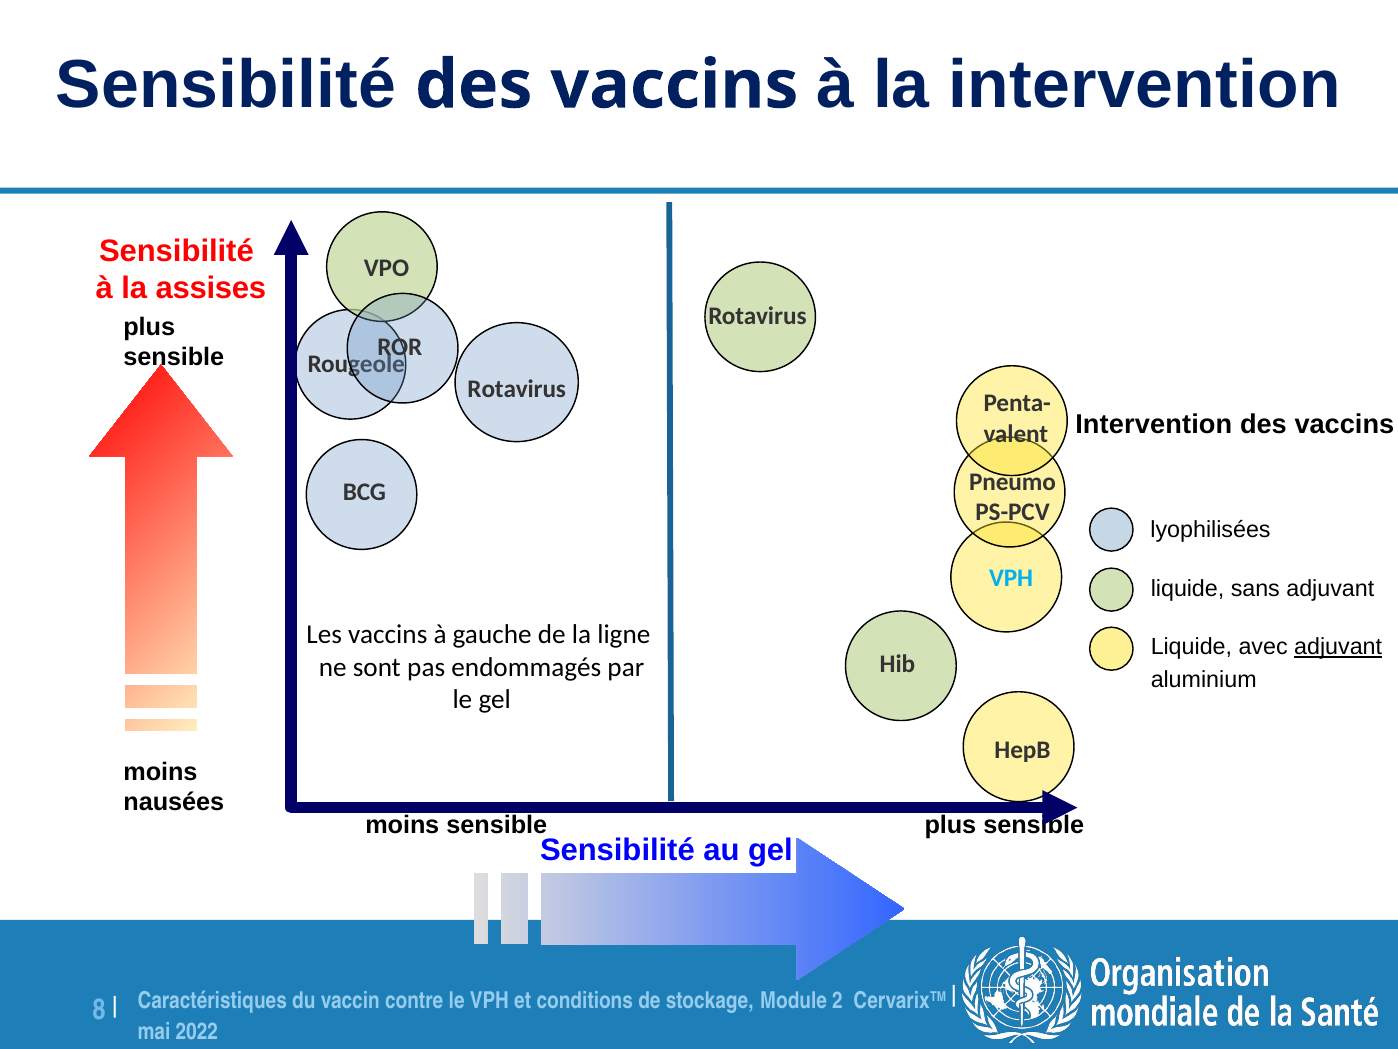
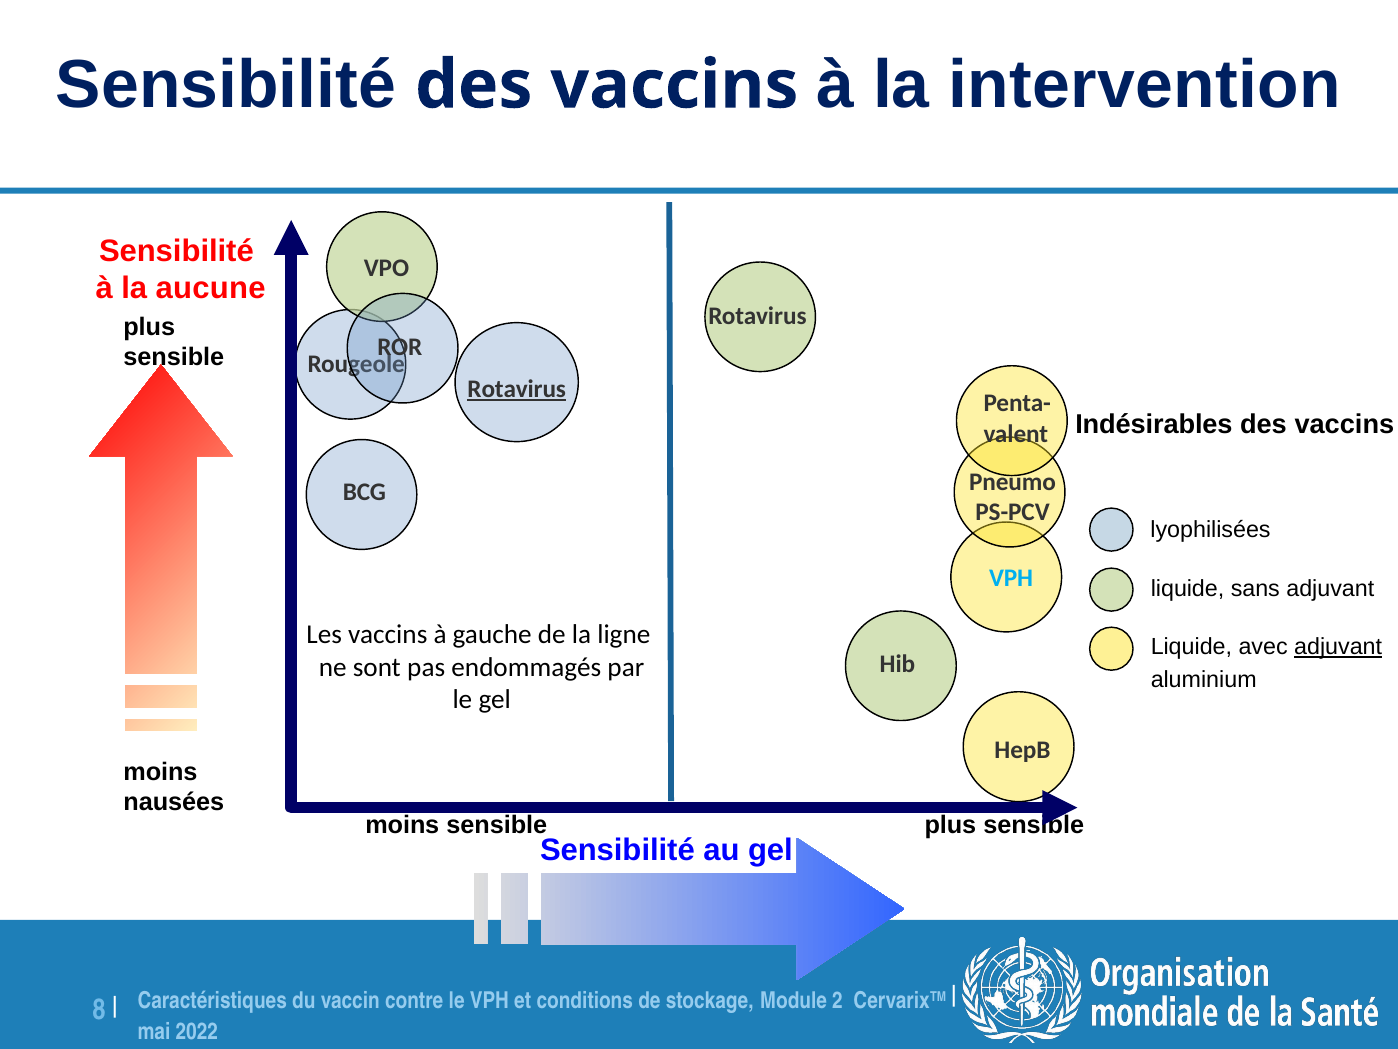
assises: assises -> aucune
Rotavirus at (517, 389) underline: none -> present
Intervention at (1154, 424): Intervention -> Indésirables
